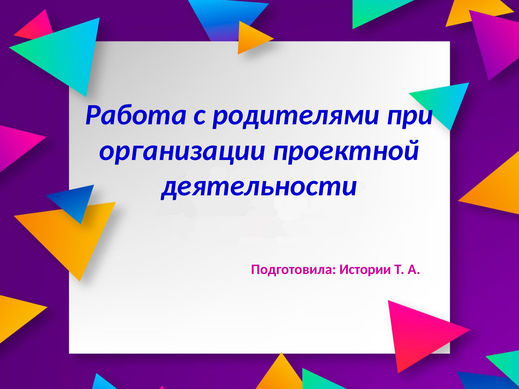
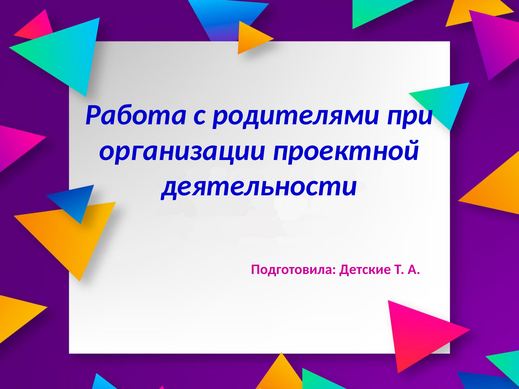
Истории: Истории -> Детские
